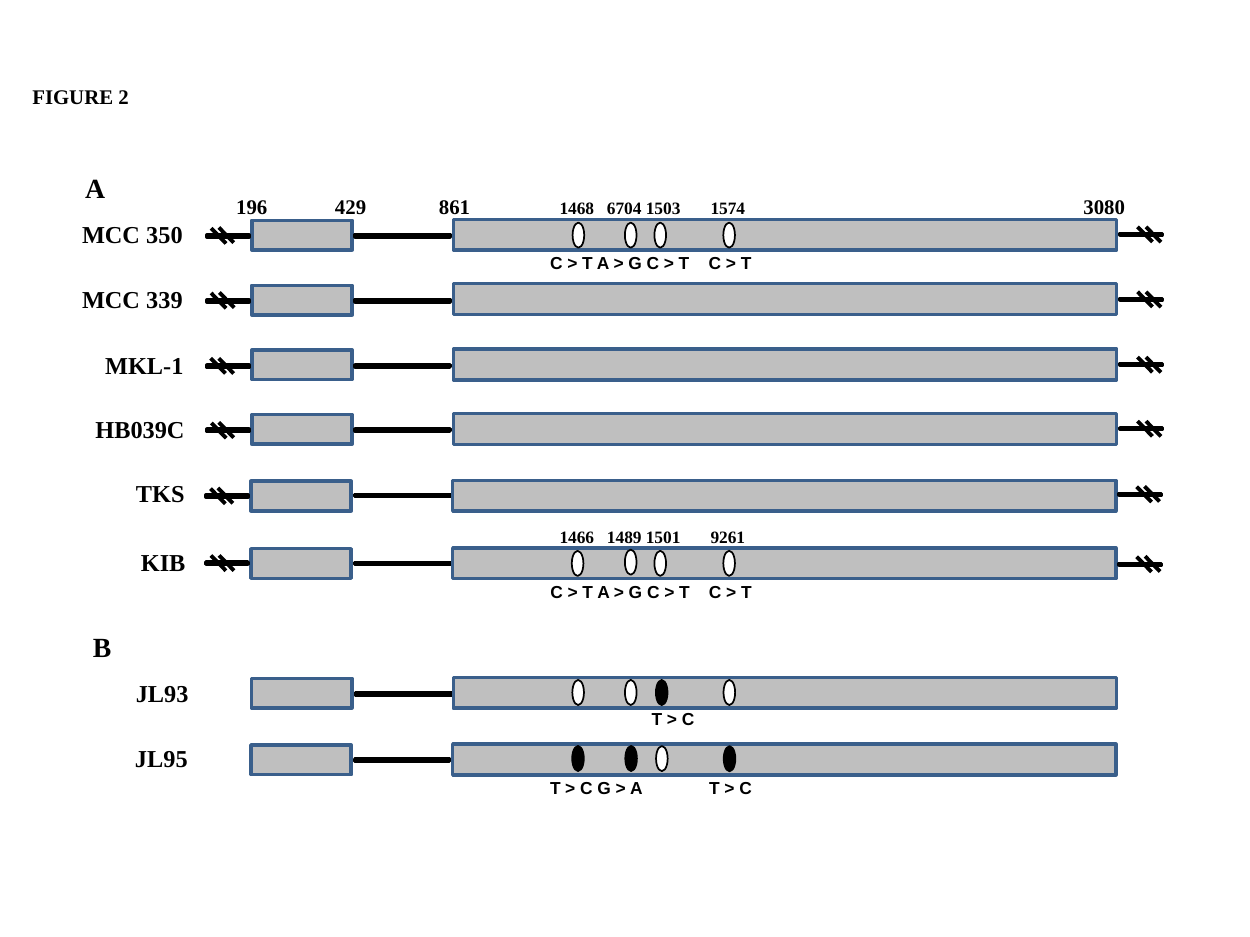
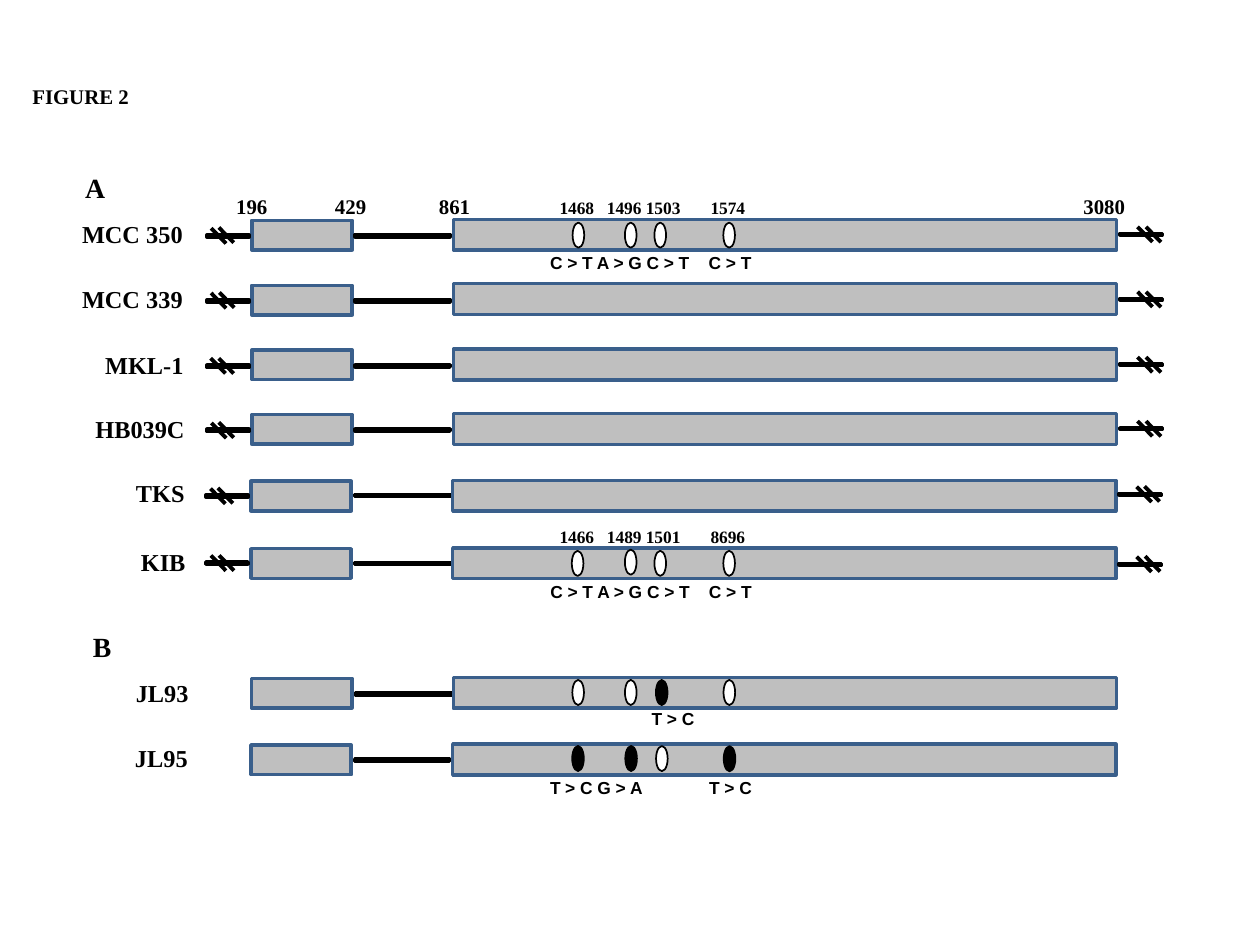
6704: 6704 -> 1496
9261: 9261 -> 8696
